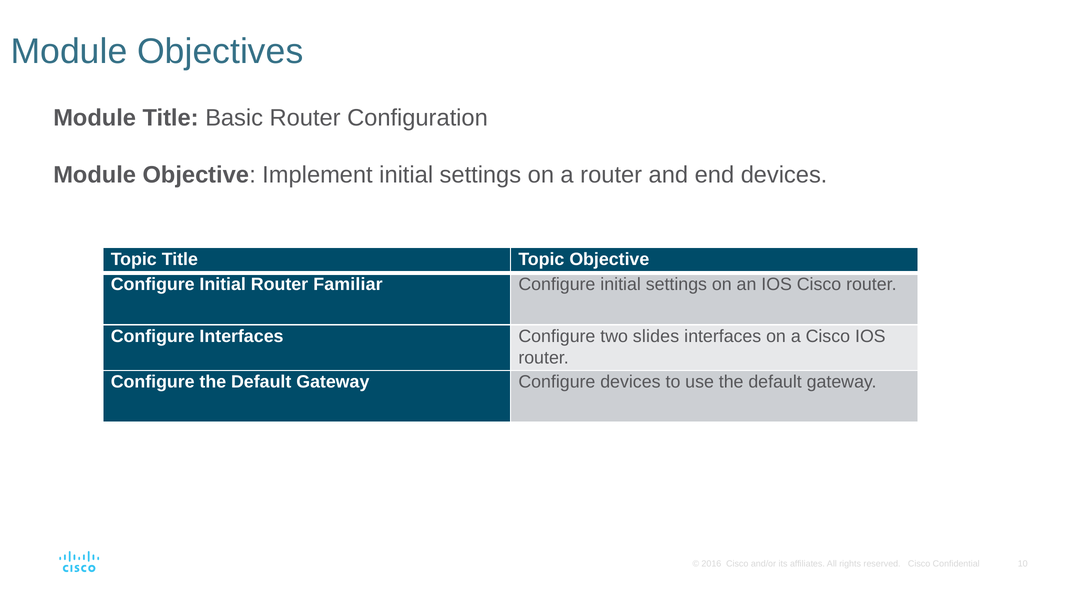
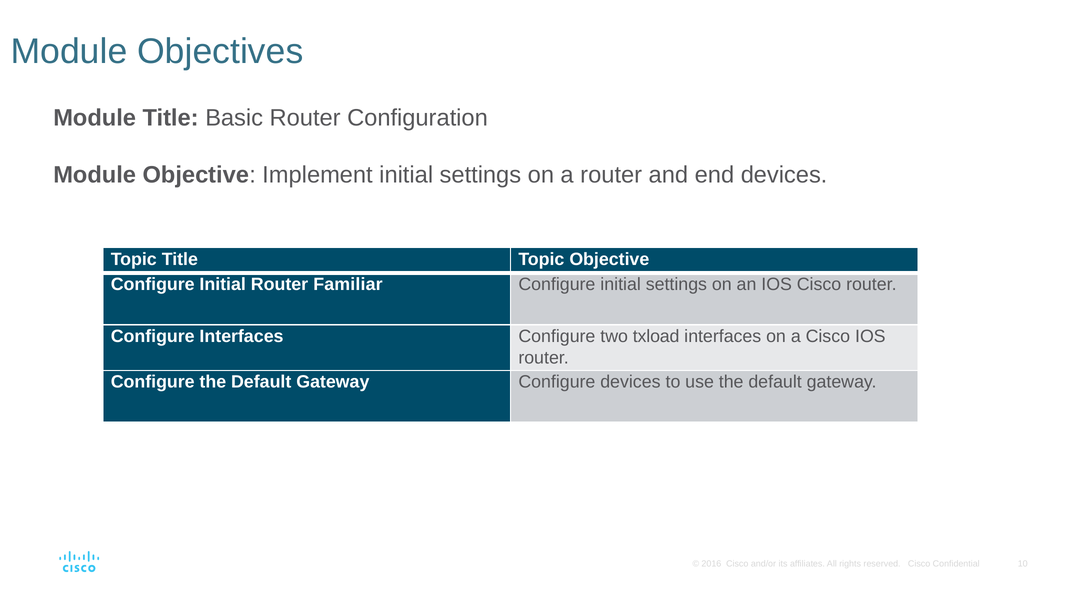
slides: slides -> txload
